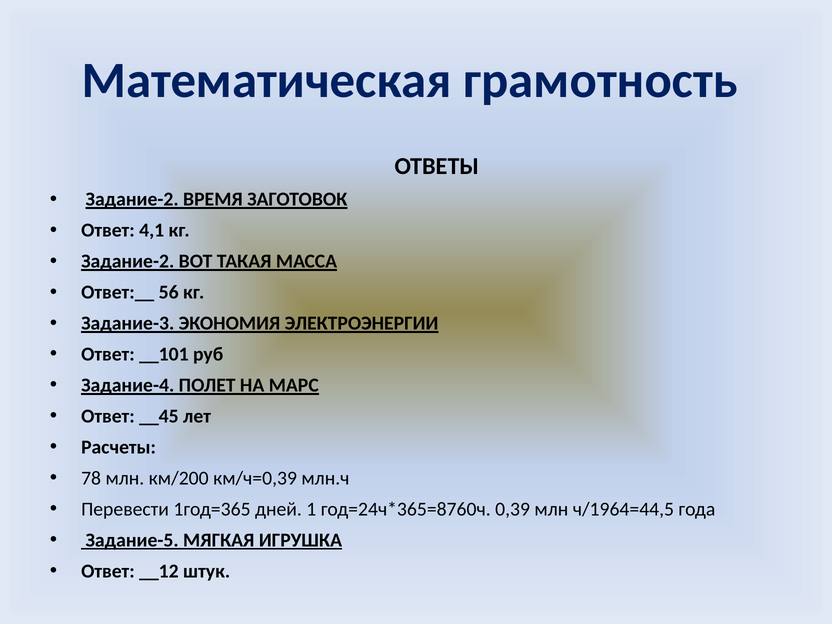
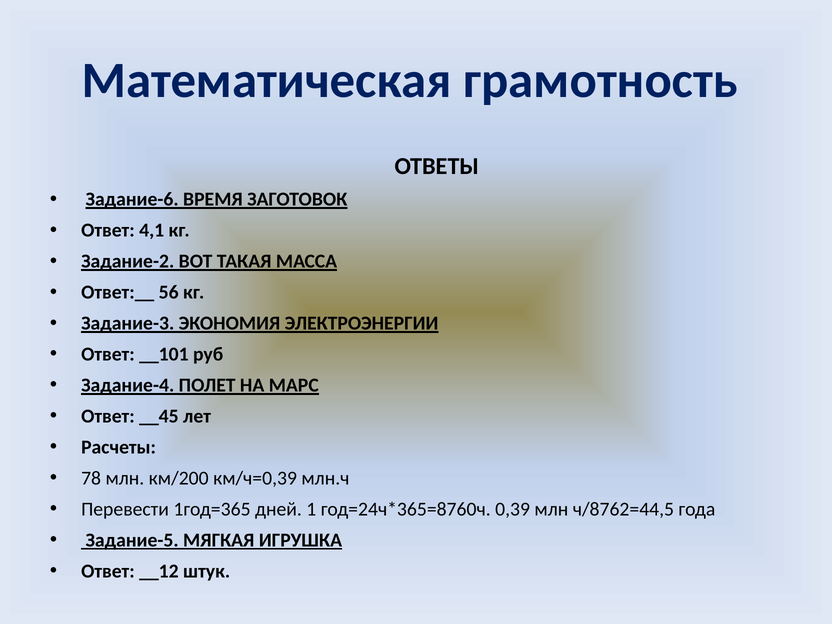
Задание-2 at (132, 199): Задание-2 -> Задание-6
ч/1964=44,5: ч/1964=44,5 -> ч/8762=44,5
